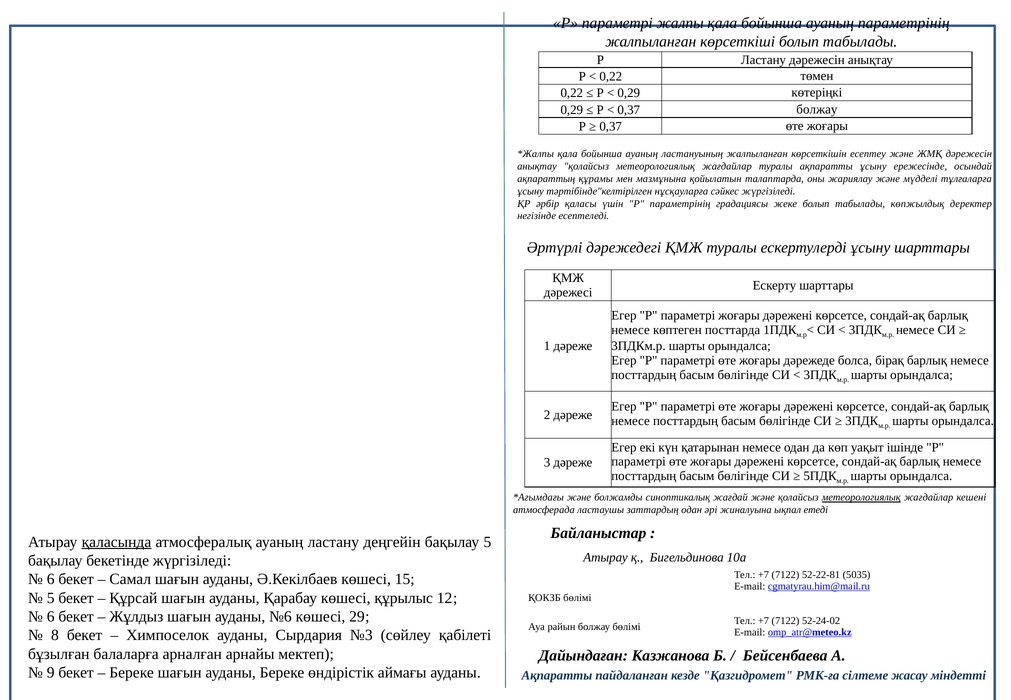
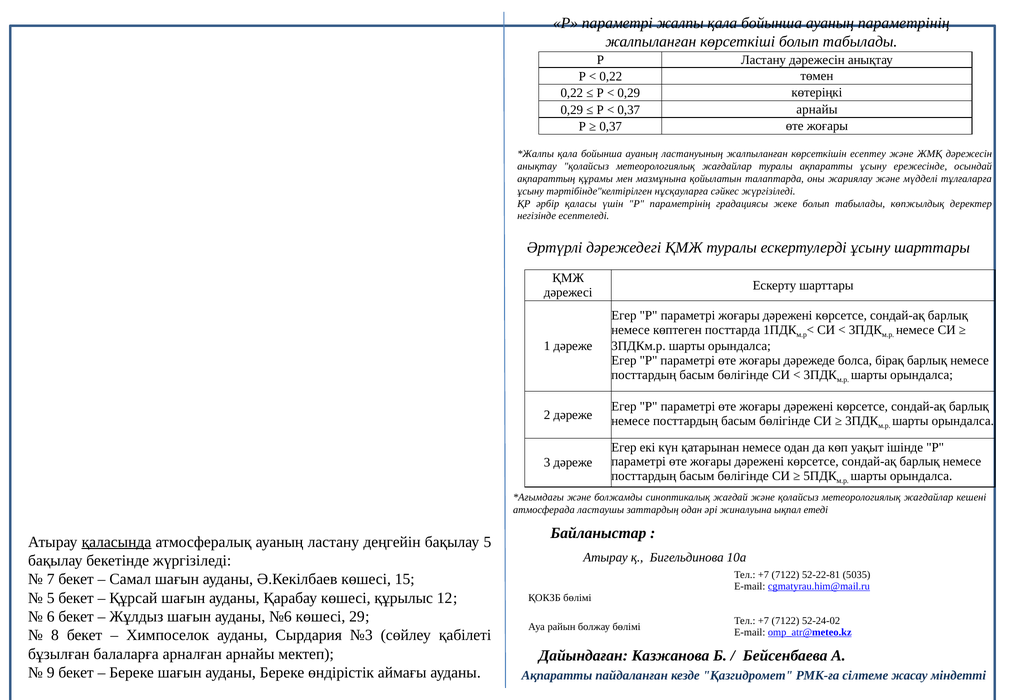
0,37 болжау: болжау -> арнайы
метеорологиялық at (861, 497) underline: present -> none
6 at (51, 579): 6 -> 7
